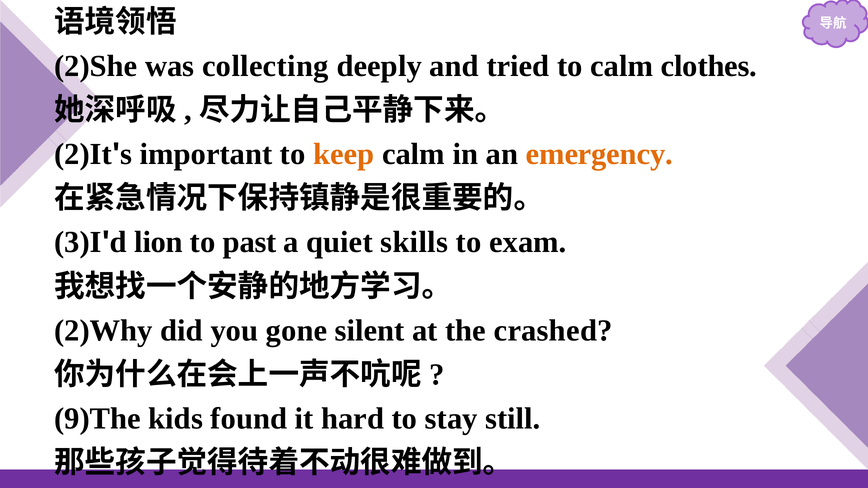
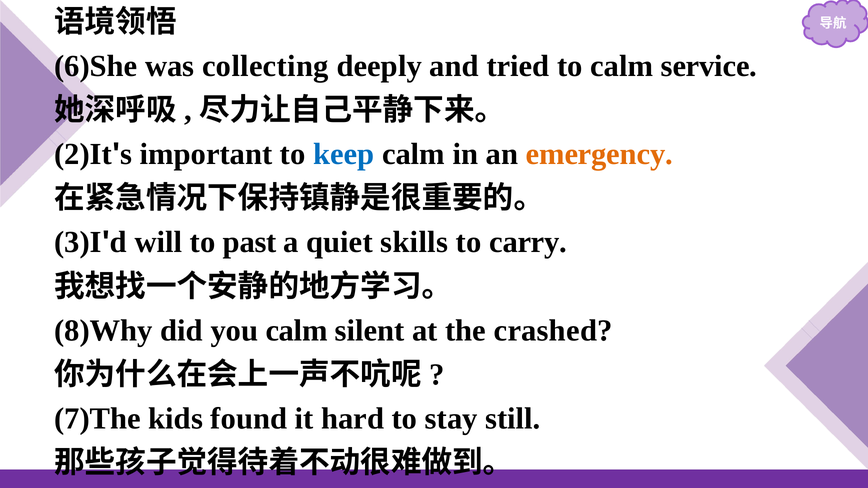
2)She: 2)She -> 6)She
clothes: clothes -> service
keep colour: orange -> blue
lion: lion -> will
exam: exam -> carry
2)Why: 2)Why -> 8)Why
you gone: gone -> calm
9)The: 9)The -> 7)The
